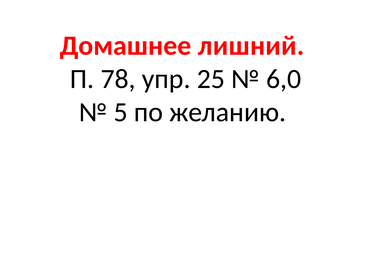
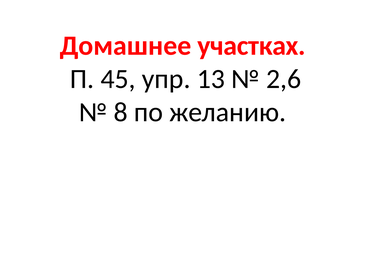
лишний: лишний -> участках
78: 78 -> 45
25: 25 -> 13
6,0: 6,0 -> 2,6
5: 5 -> 8
